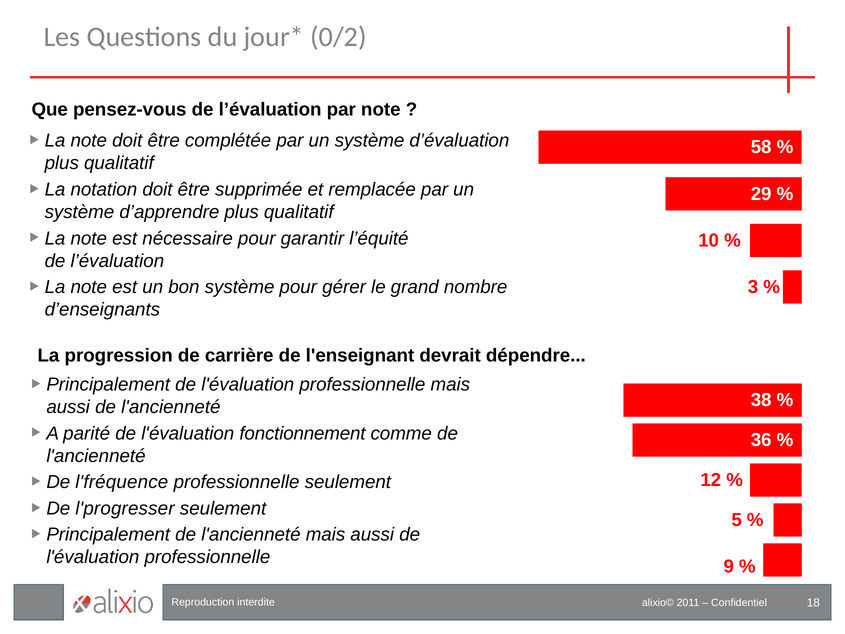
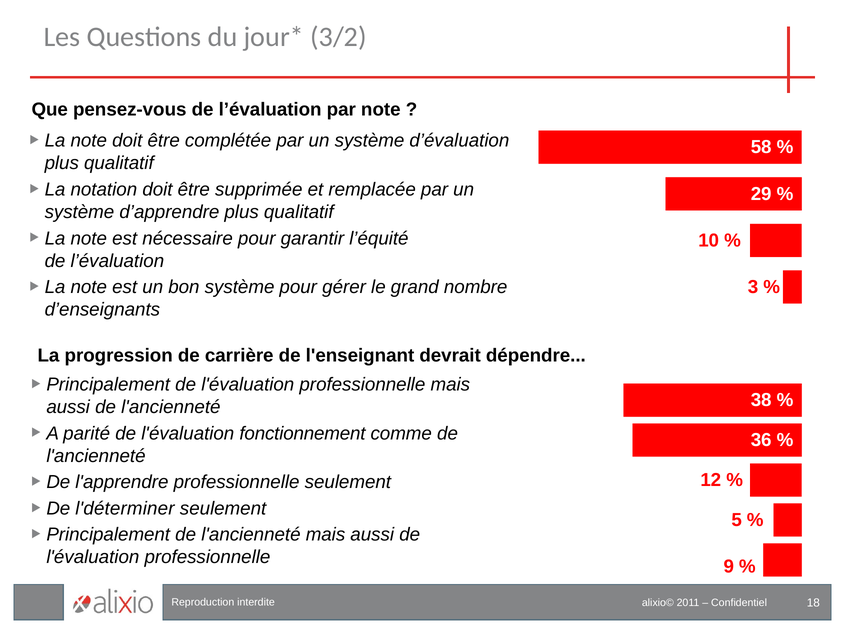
0/2: 0/2 -> 3/2
l'fréquence: l'fréquence -> l'apprendre
l'progresser: l'progresser -> l'déterminer
